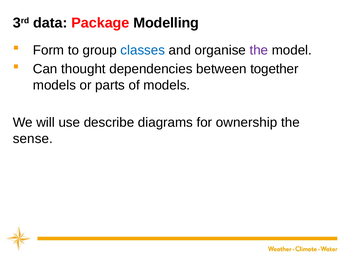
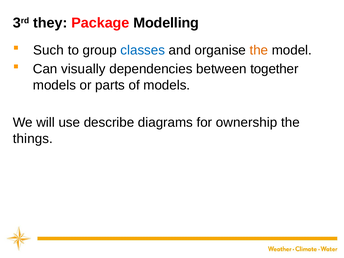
data: data -> they
Form: Form -> Such
the at (259, 50) colour: purple -> orange
thought: thought -> visually
sense: sense -> things
